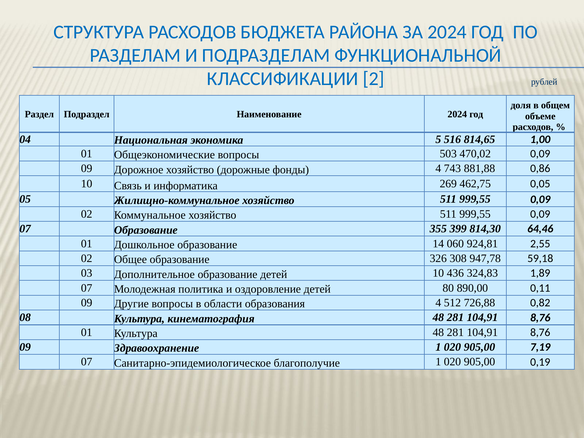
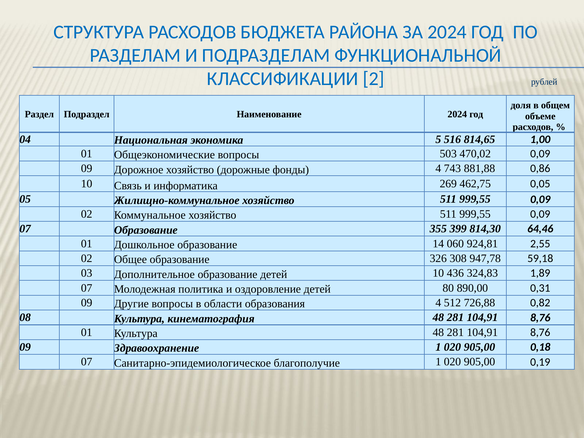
0,11: 0,11 -> 0,31
7,19: 7,19 -> 0,18
